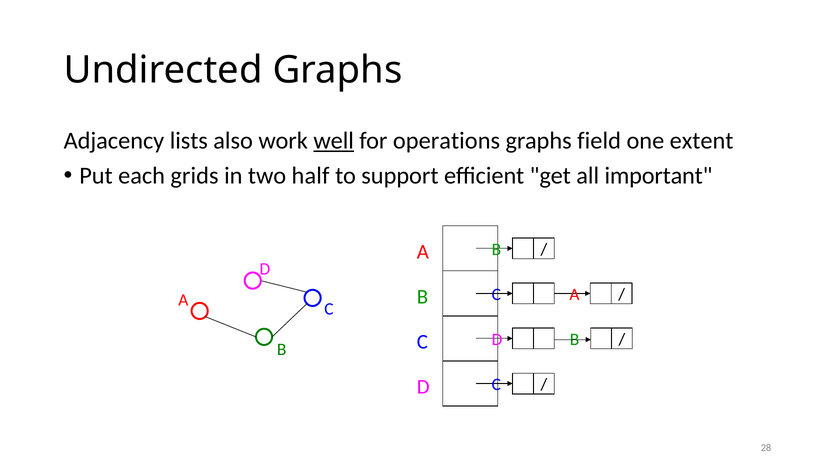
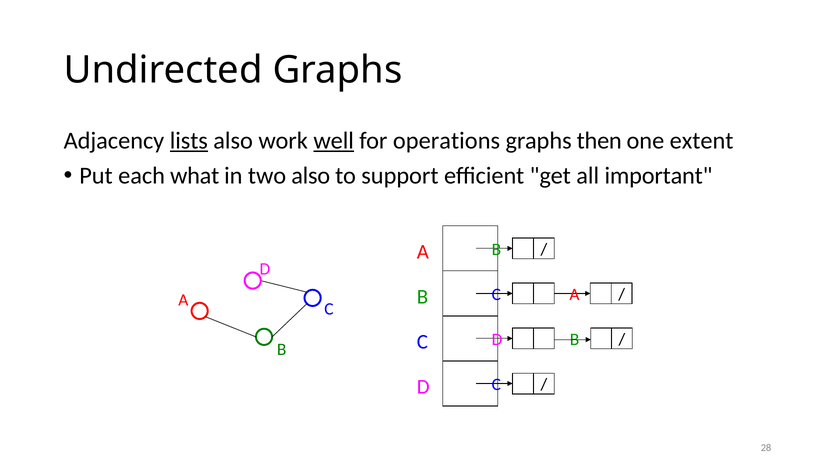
lists underline: none -> present
field: field -> then
grids: grids -> what
two half: half -> also
